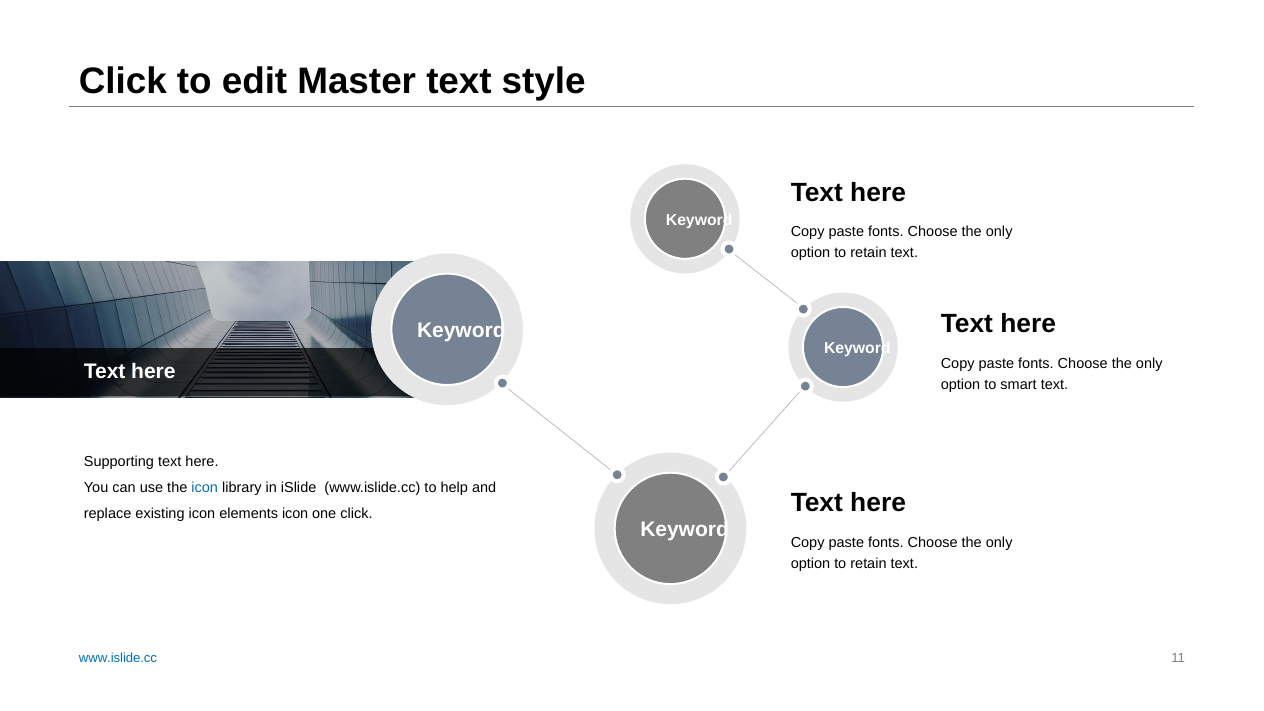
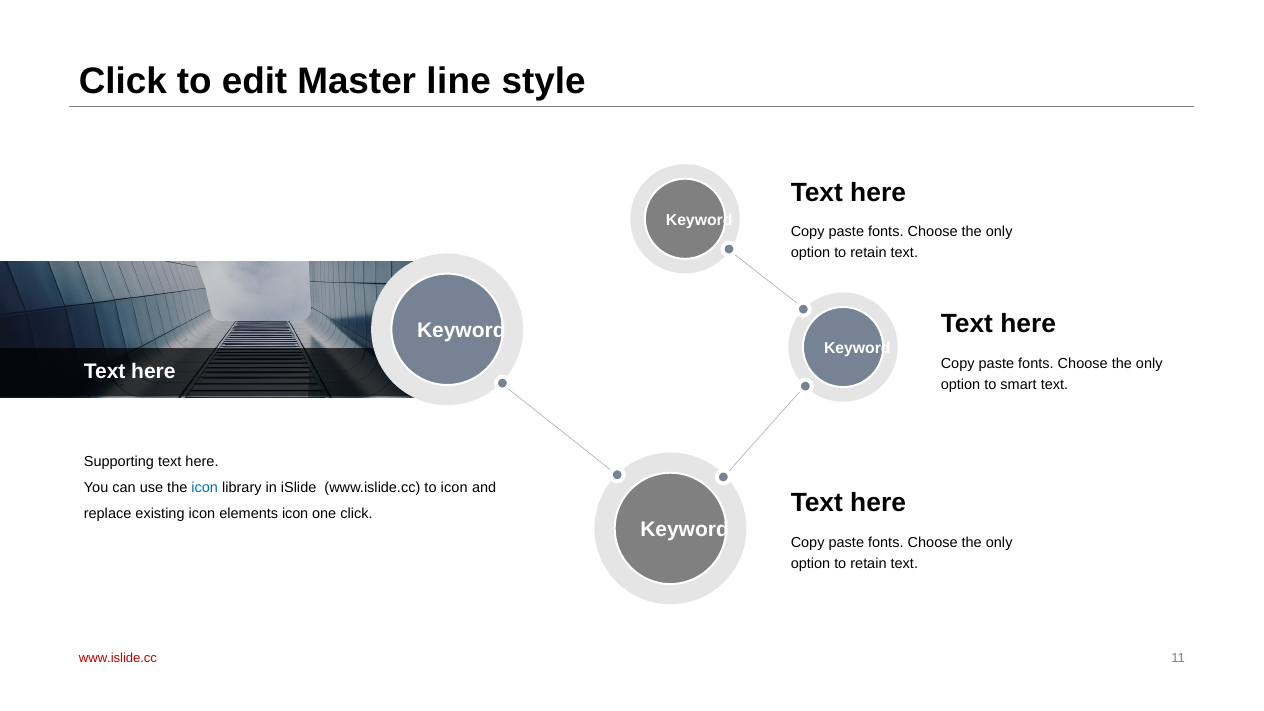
Master text: text -> line
to help: help -> icon
www.islide.cc at (118, 659) colour: blue -> red
